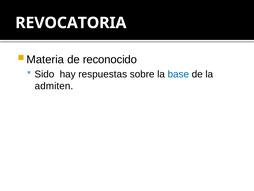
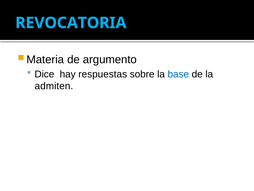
REVOCATORIA colour: white -> light blue
reconocido: reconocido -> argumento
Sido: Sido -> Dice
